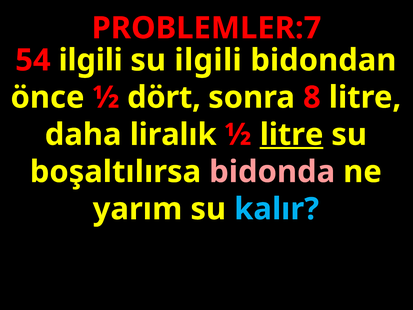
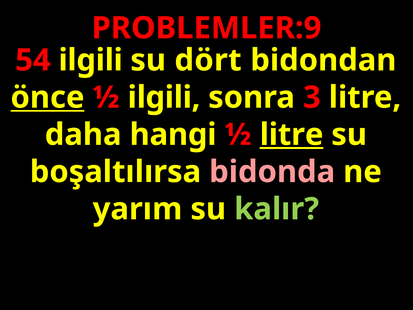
PROBLEMLER:7: PROBLEMLER:7 -> PROBLEMLER:9
su ilgili: ilgili -> dört
önce underline: none -> present
½ dört: dört -> ilgili
8: 8 -> 3
liralık: liralık -> hangi
kalır colour: light blue -> light green
